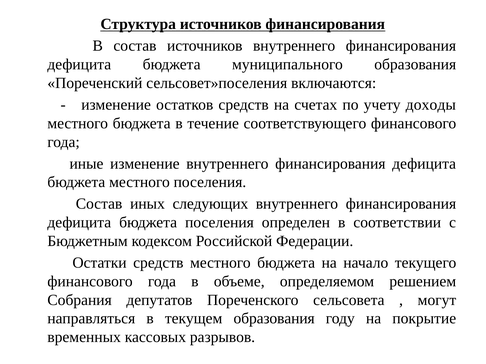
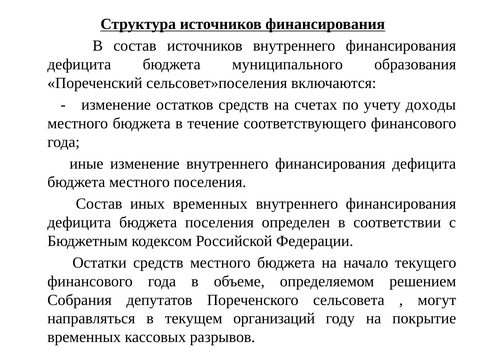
иных следующих: следующих -> временных
текущем образования: образования -> организаций
